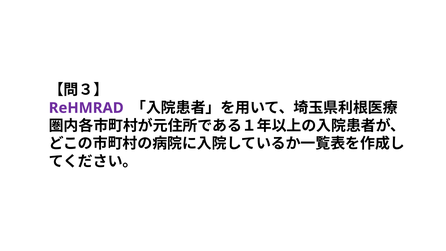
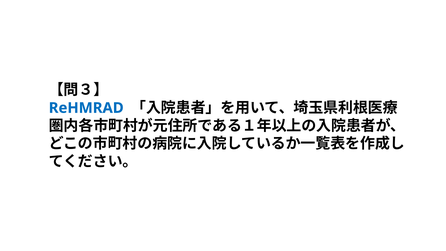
ReHMRAD colour: purple -> blue
